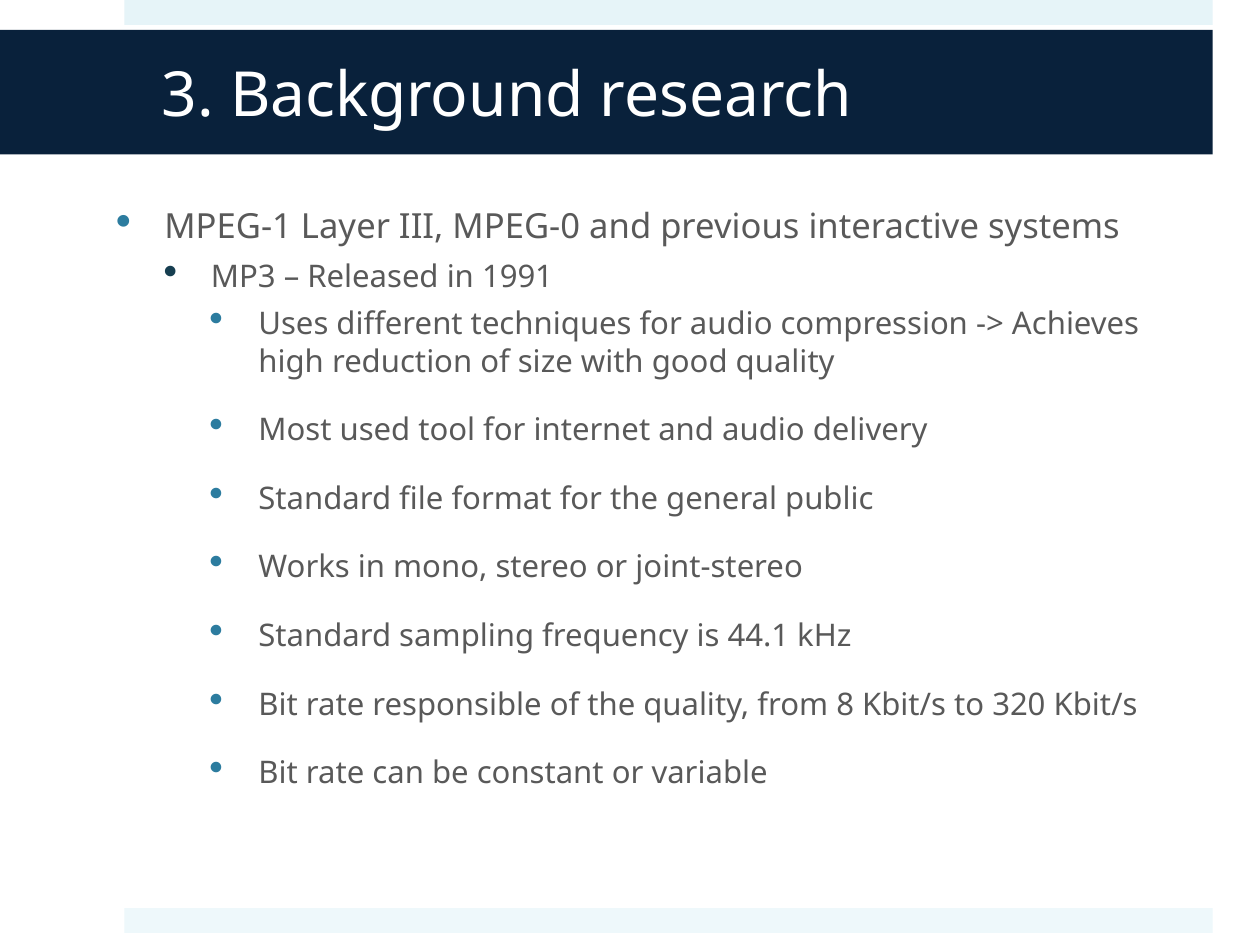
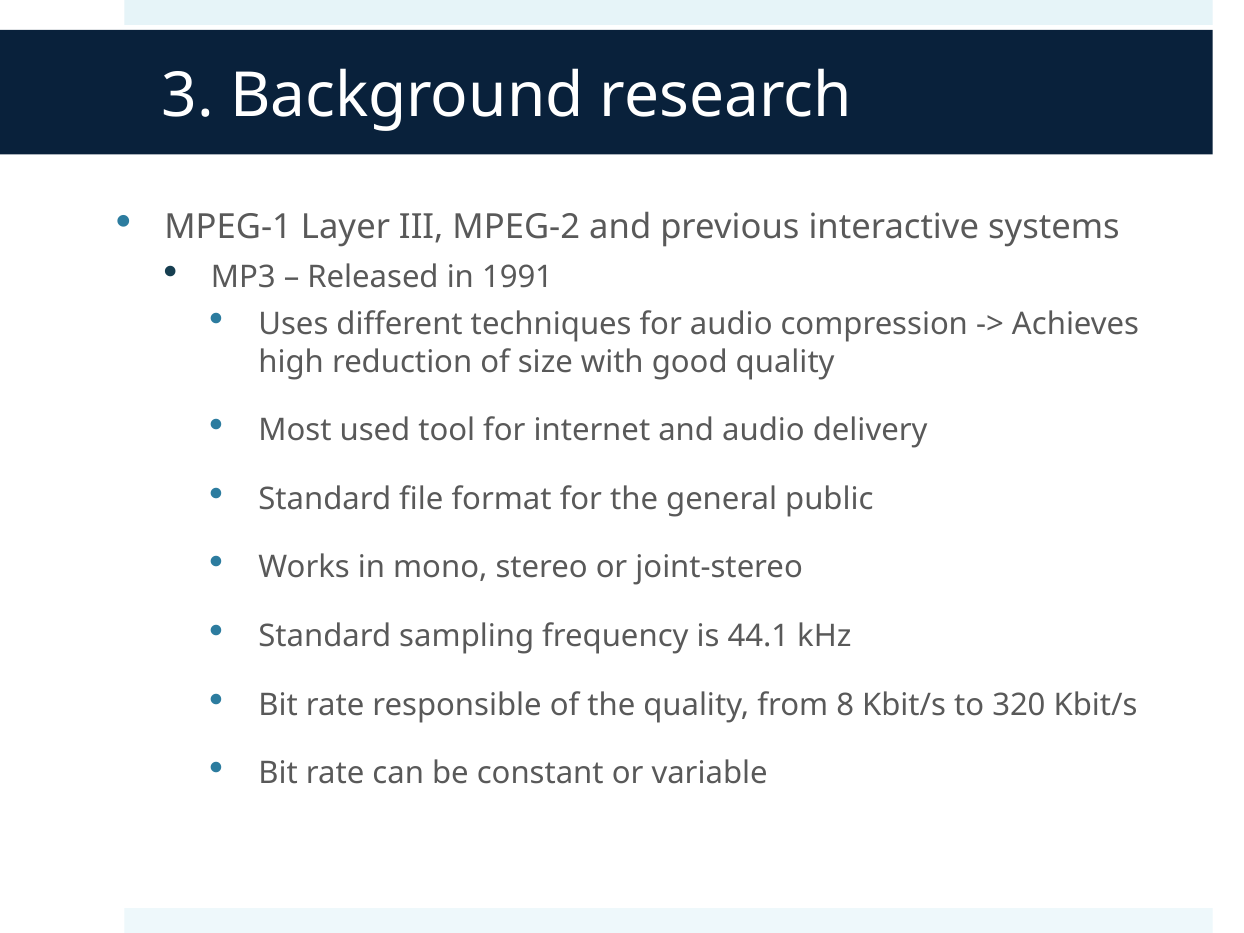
MPEG-0: MPEG-0 -> MPEG-2
